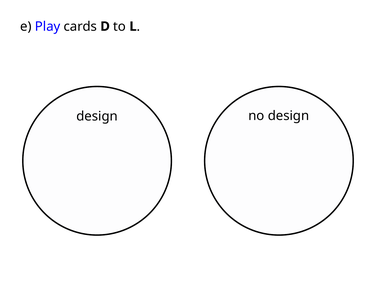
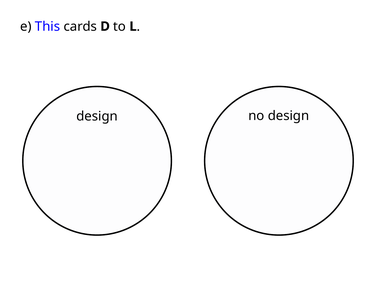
Play: Play -> This
